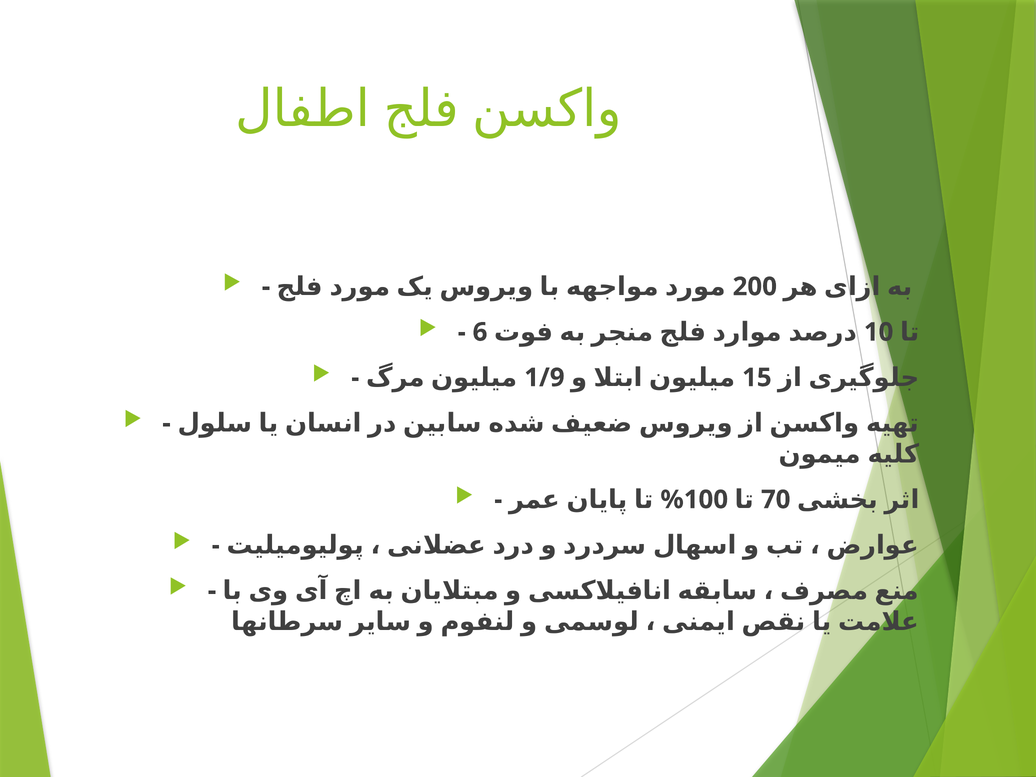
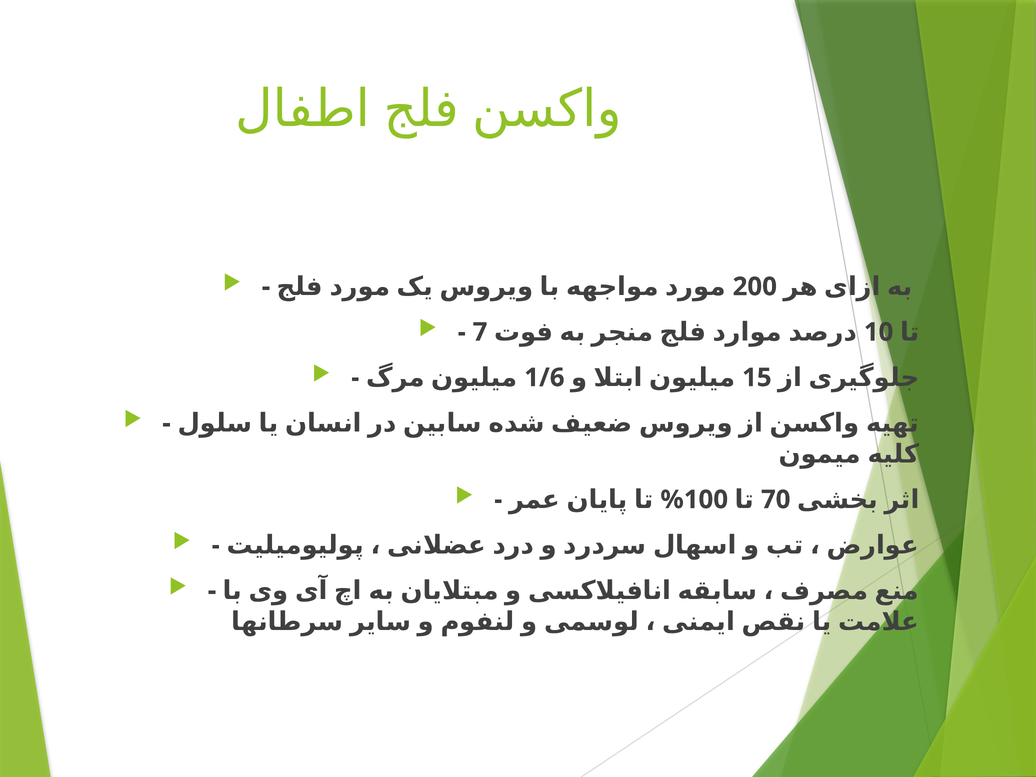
6: 6 -> 7
1/9: 1/9 -> 1/6
